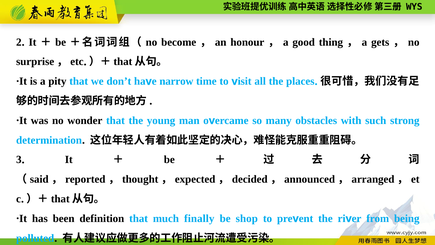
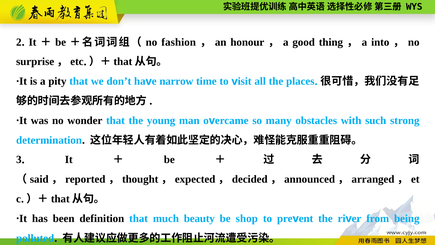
become: become -> fashion
gets: gets -> into
finally: finally -> beauty
